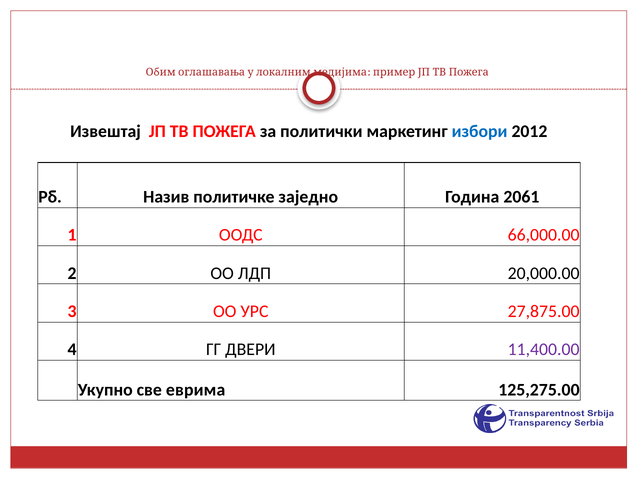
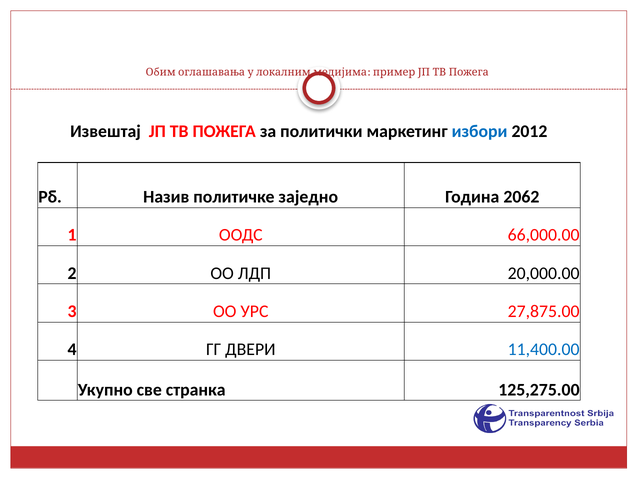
2061: 2061 -> 2062
11,400.00 colour: purple -> blue
еврима: еврима -> странка
